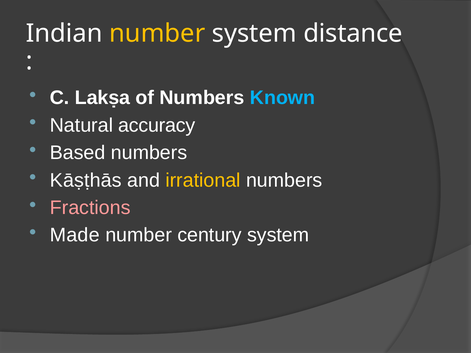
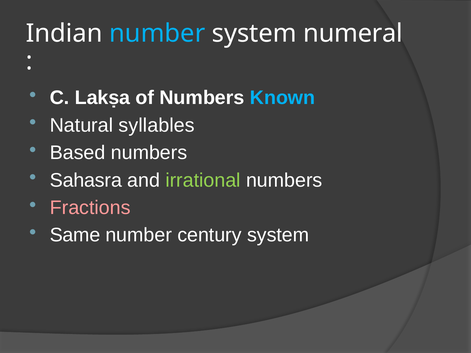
number at (157, 34) colour: yellow -> light blue
distance: distance -> numeral
accuracy: accuracy -> syllables
Kāṣṭhās: Kāṣṭhās -> Sahasra
irrational colour: yellow -> light green
Made: Made -> Same
